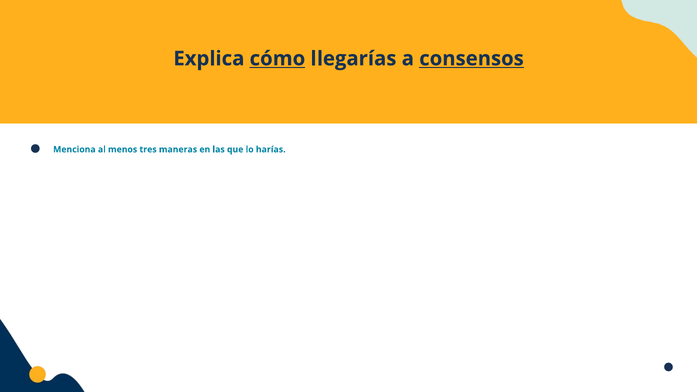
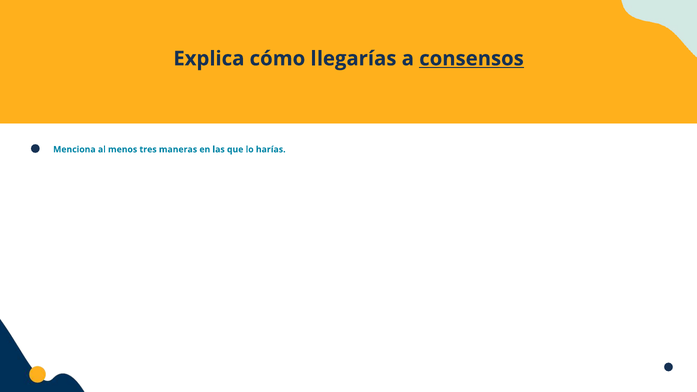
cómo underline: present -> none
